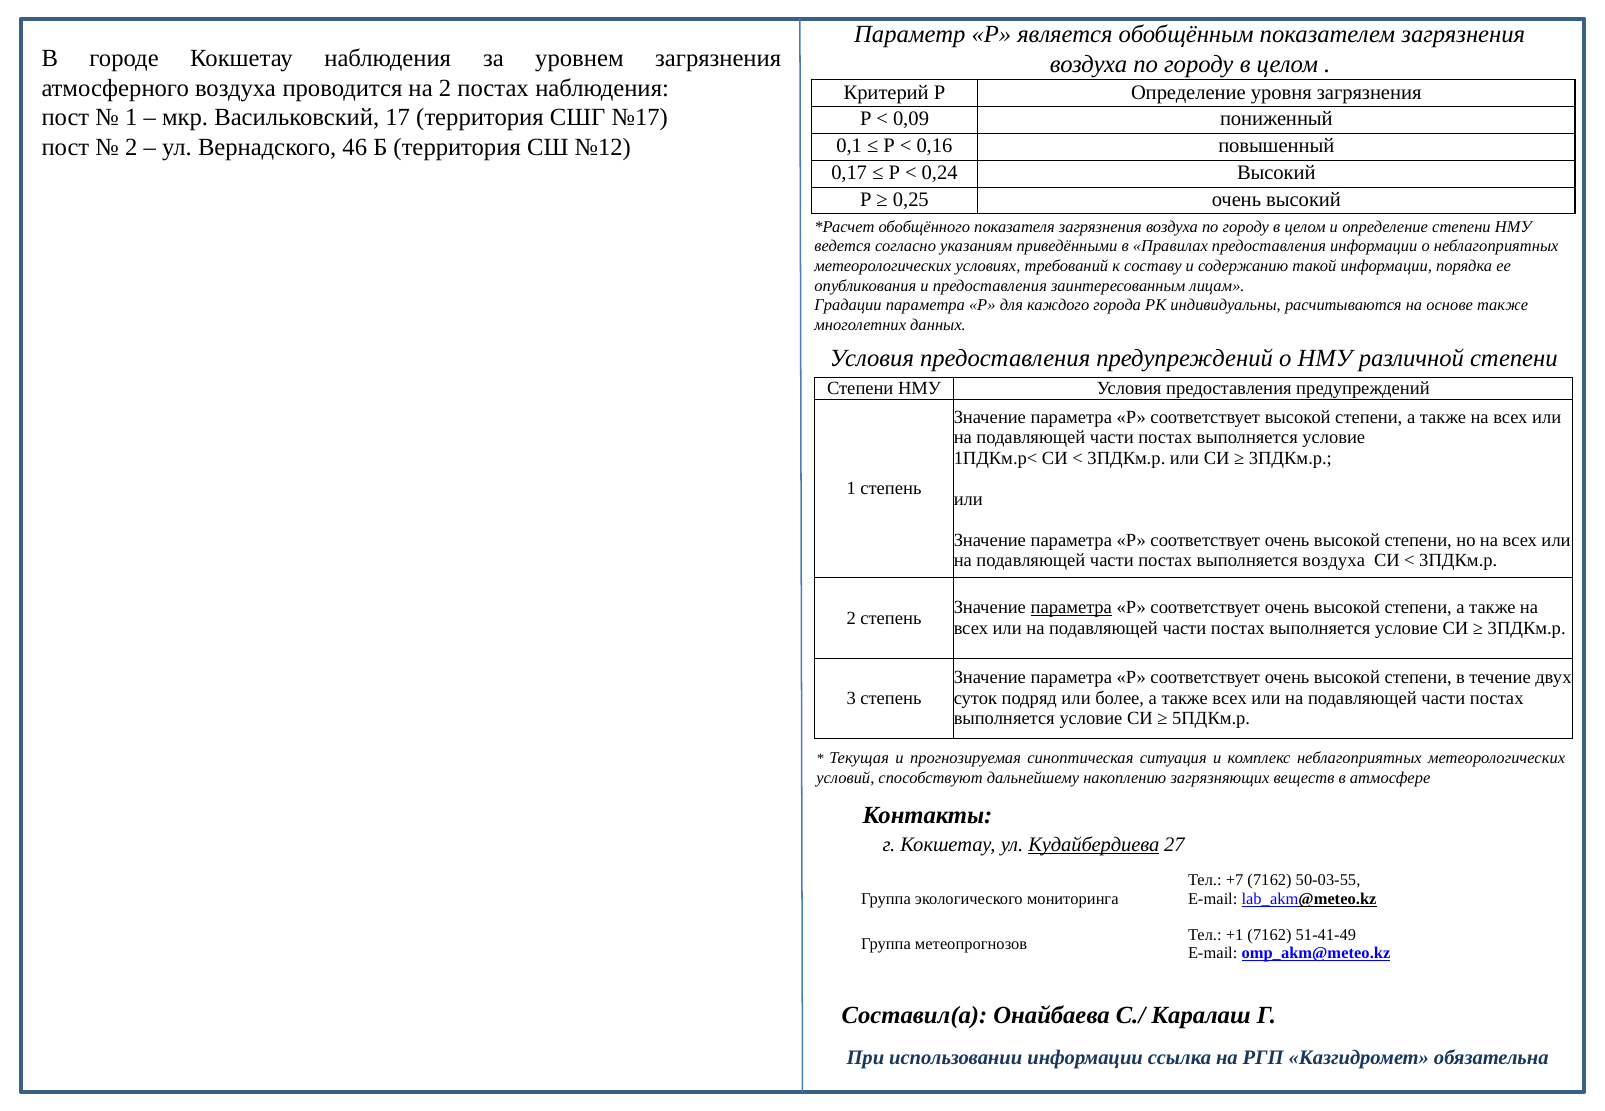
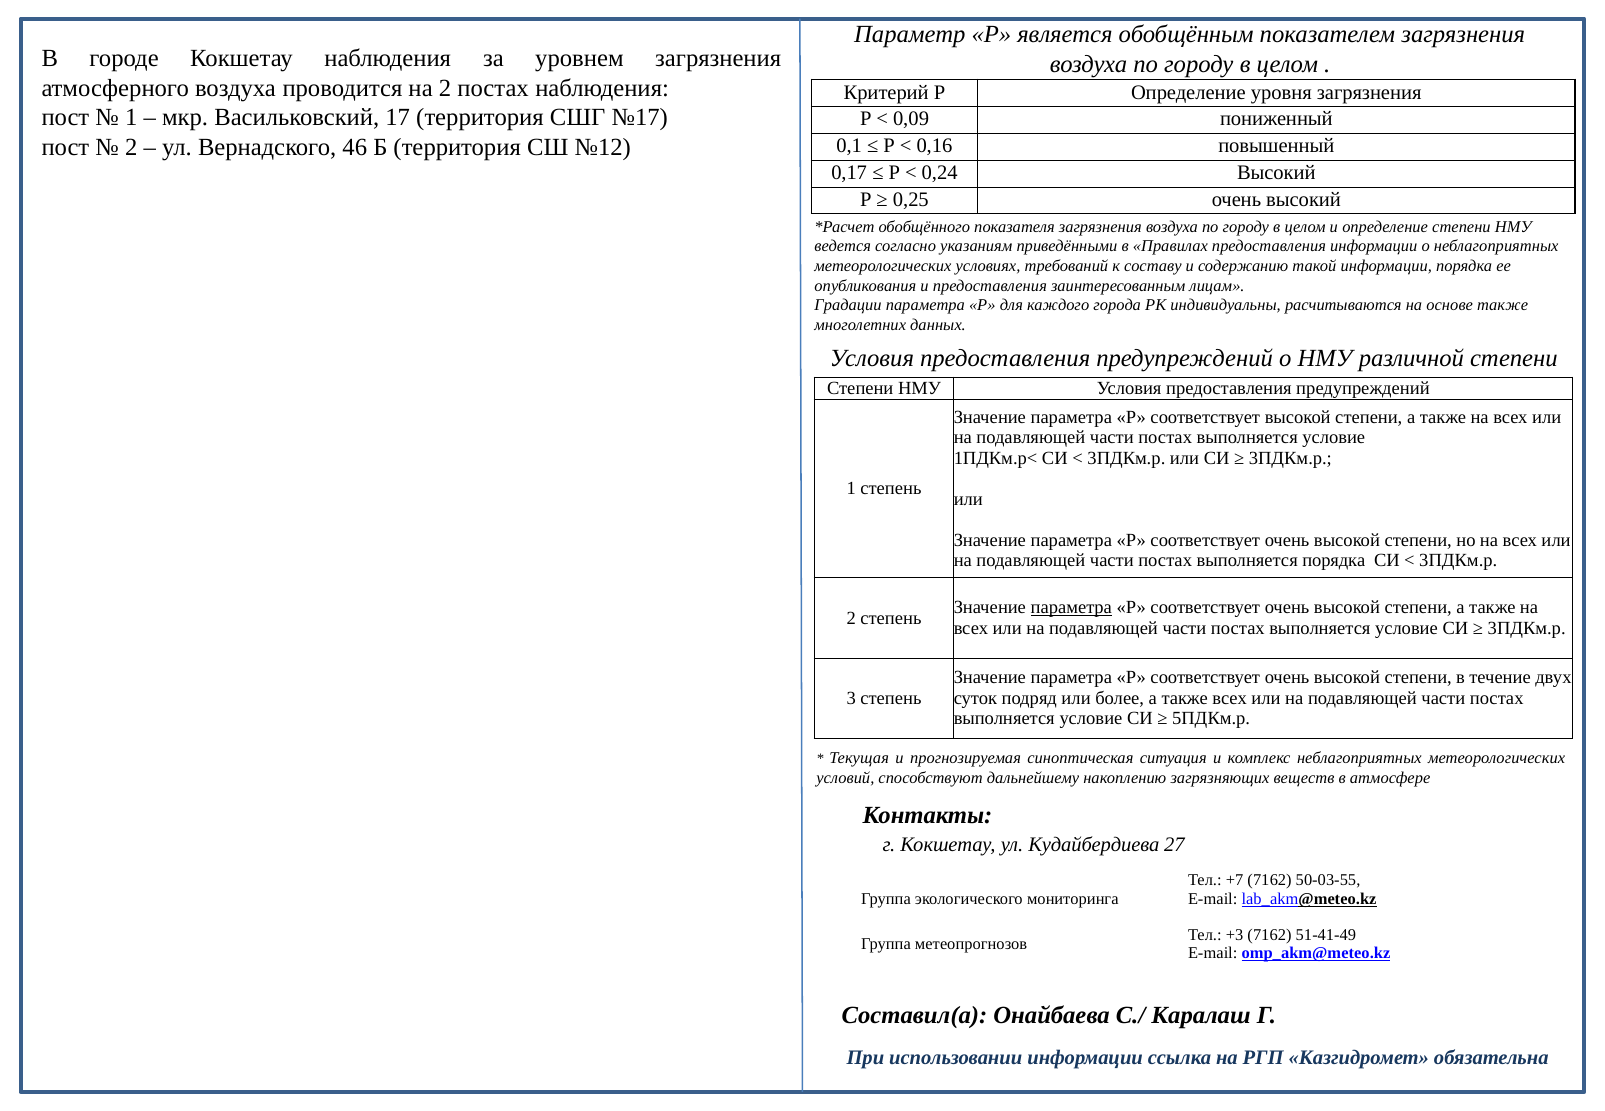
выполняется воздуха: воздуха -> порядка
Кудайбердиева underline: present -> none
+1: +1 -> +3
